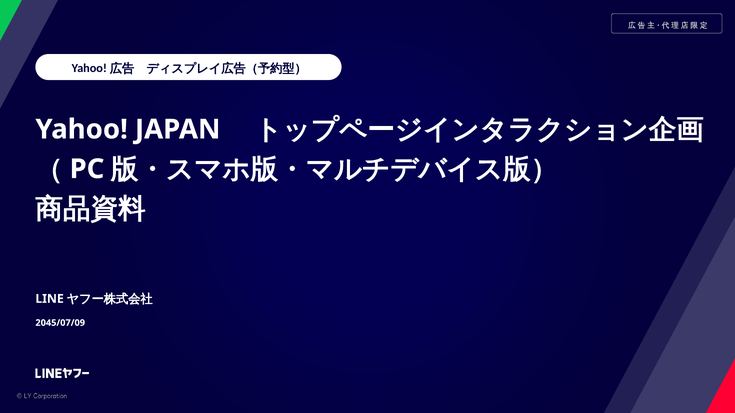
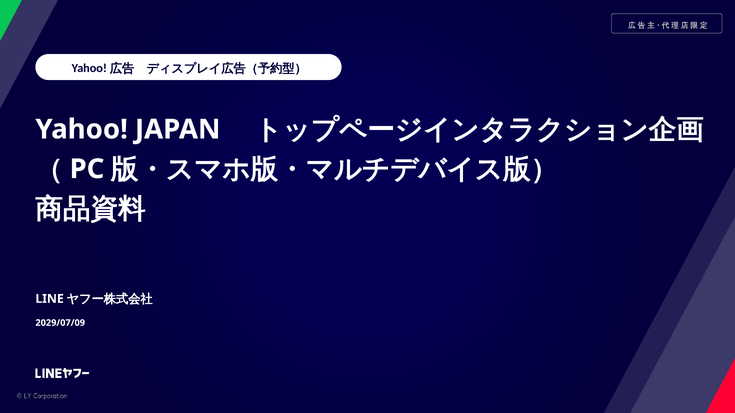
2045/07/09: 2045/07/09 -> 2029/07/09
